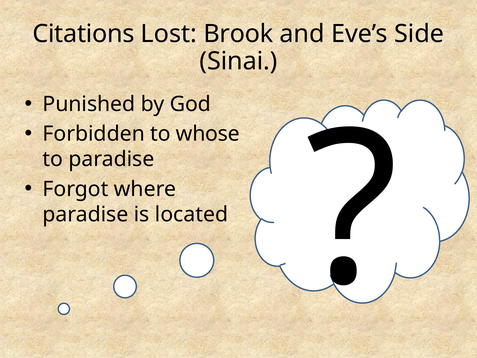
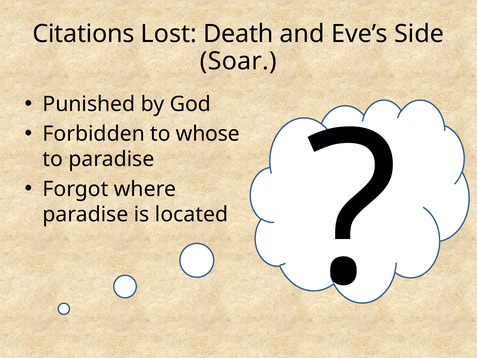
Brook: Brook -> Death
Sinai: Sinai -> Soar
